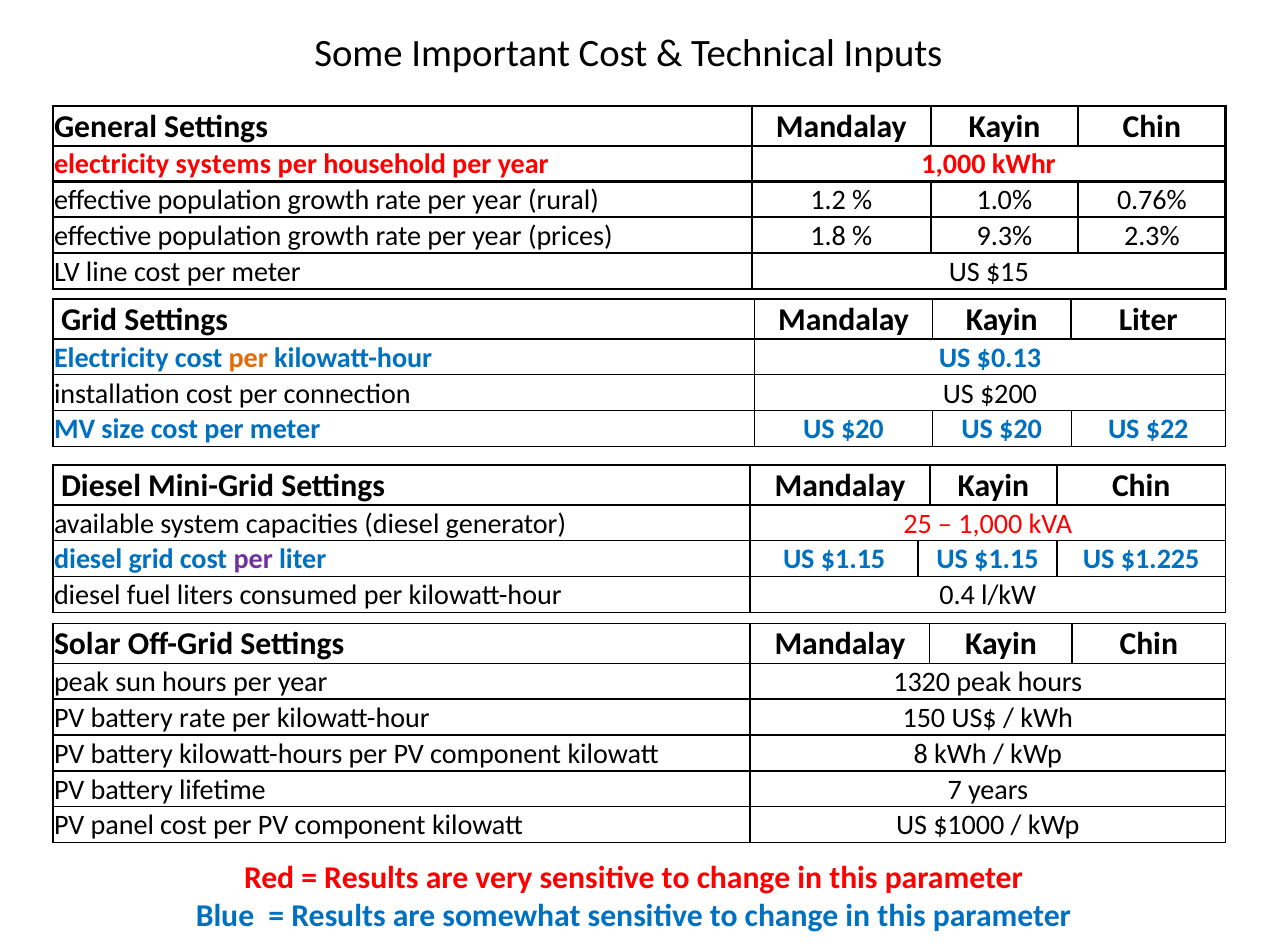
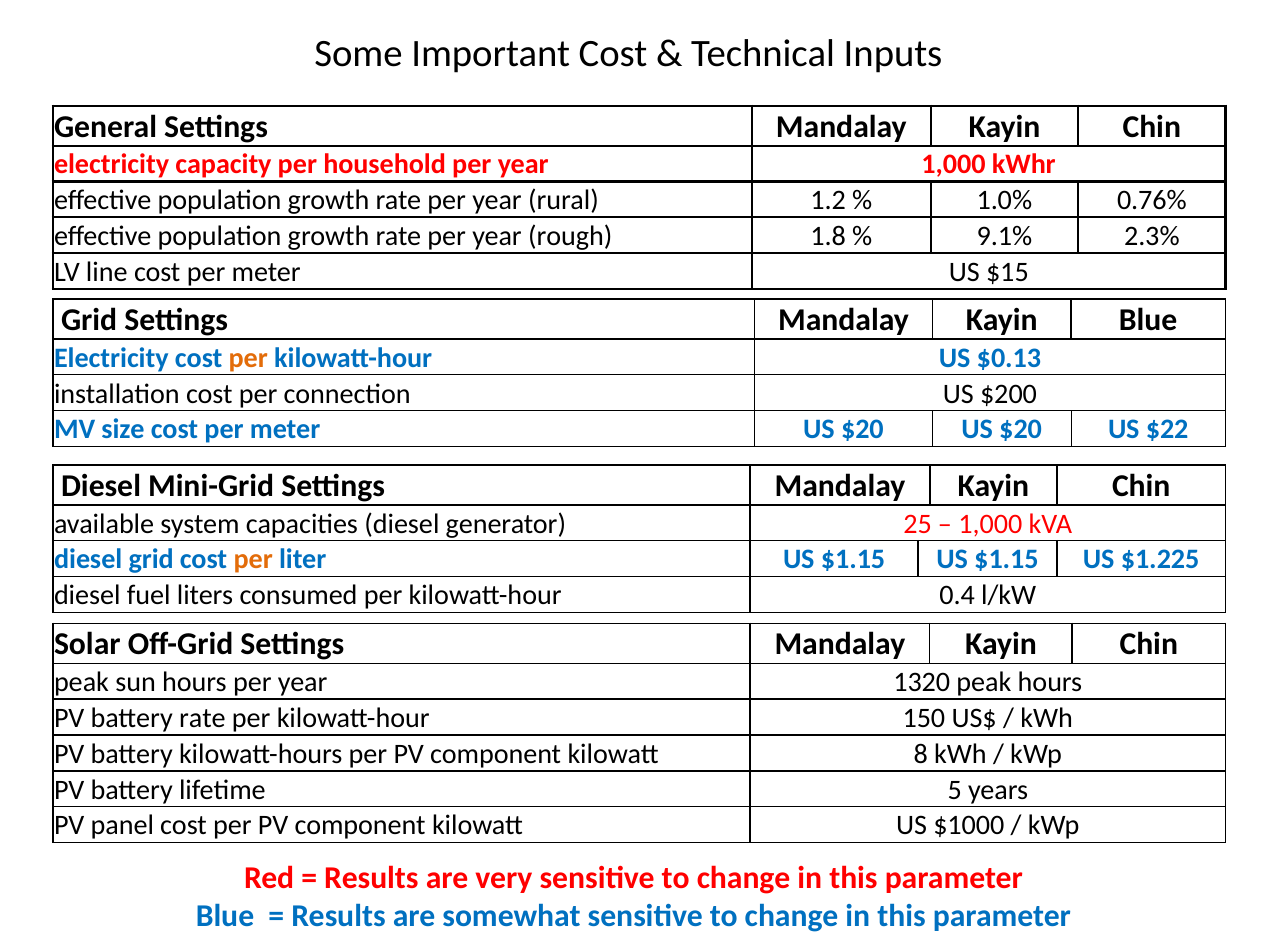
systems: systems -> capacity
prices: prices -> rough
9.3%: 9.3% -> 9.1%
Kayin Liter: Liter -> Blue
per at (253, 560) colour: purple -> orange
7: 7 -> 5
